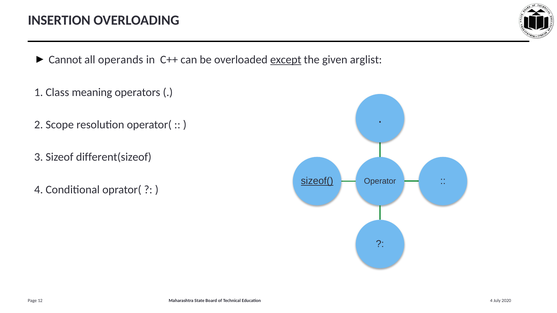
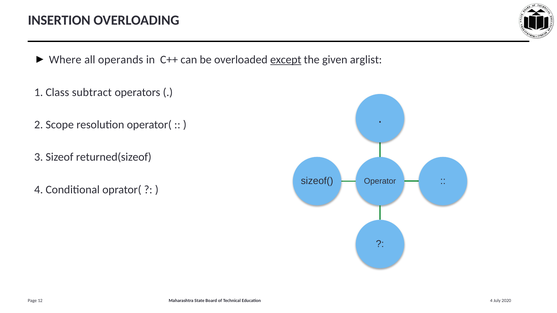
Cannot: Cannot -> Where
meaning: meaning -> subtract
different(sizeof: different(sizeof -> returned(sizeof
sizeof( underline: present -> none
